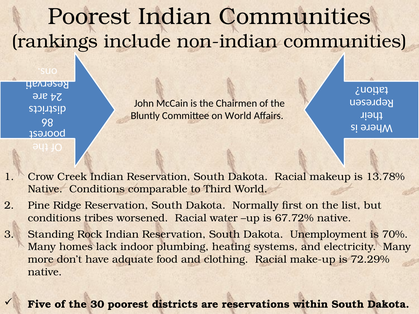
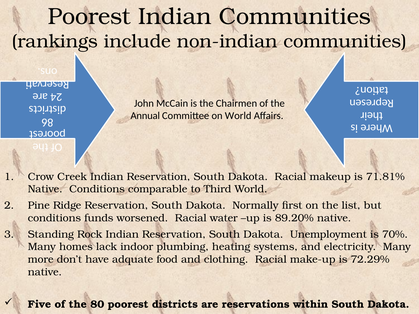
Bluntly: Bluntly -> Annual
13.78%: 13.78% -> 71.81%
tribes: tribes -> funds
67.72%: 67.72% -> 89.20%
30: 30 -> 80
